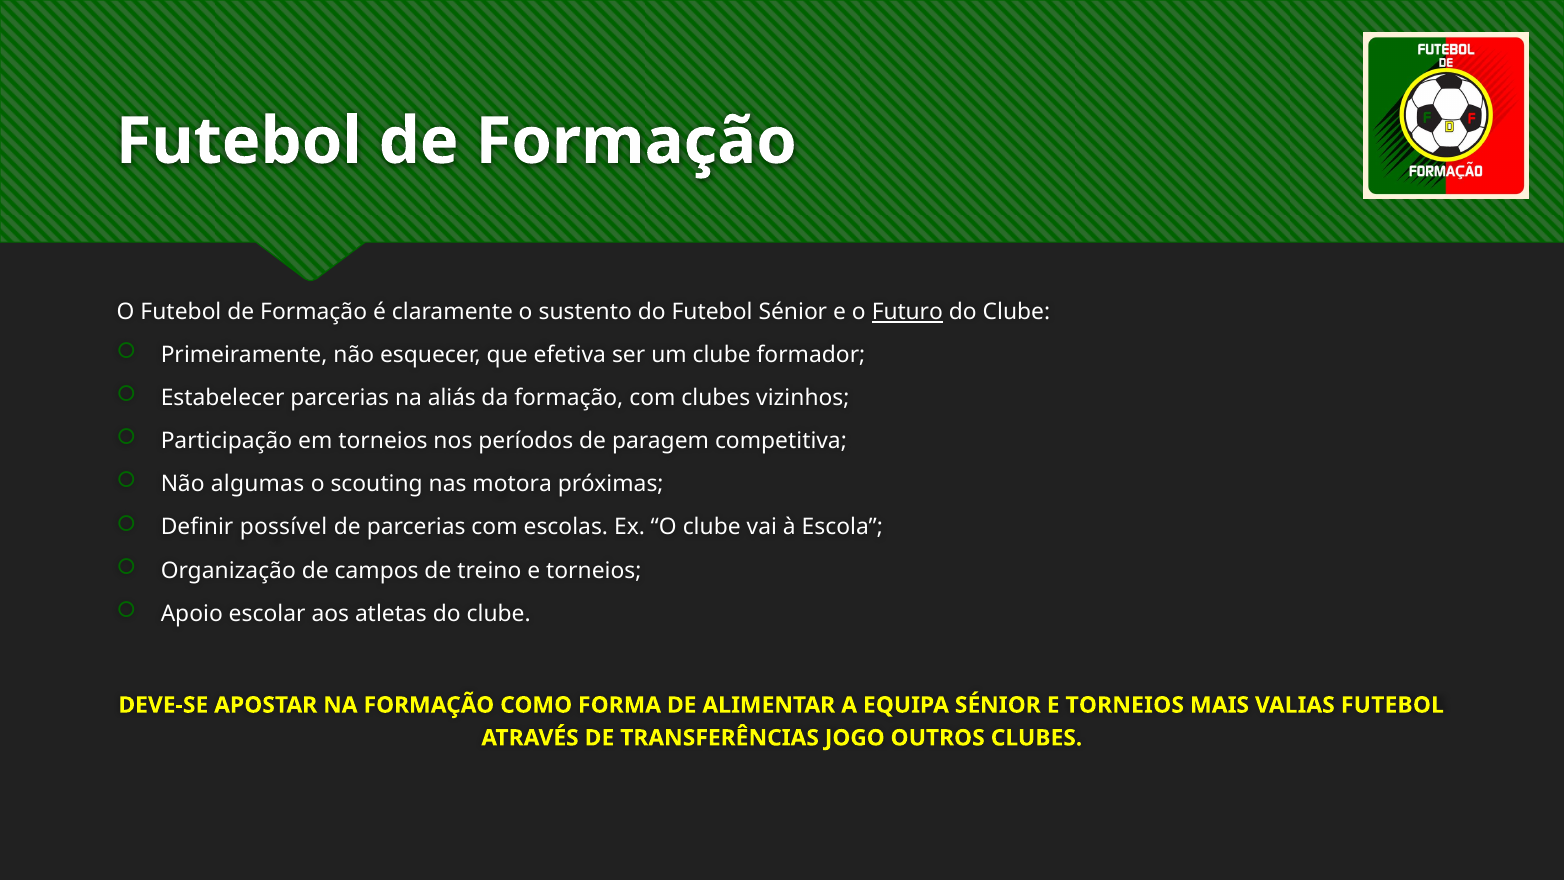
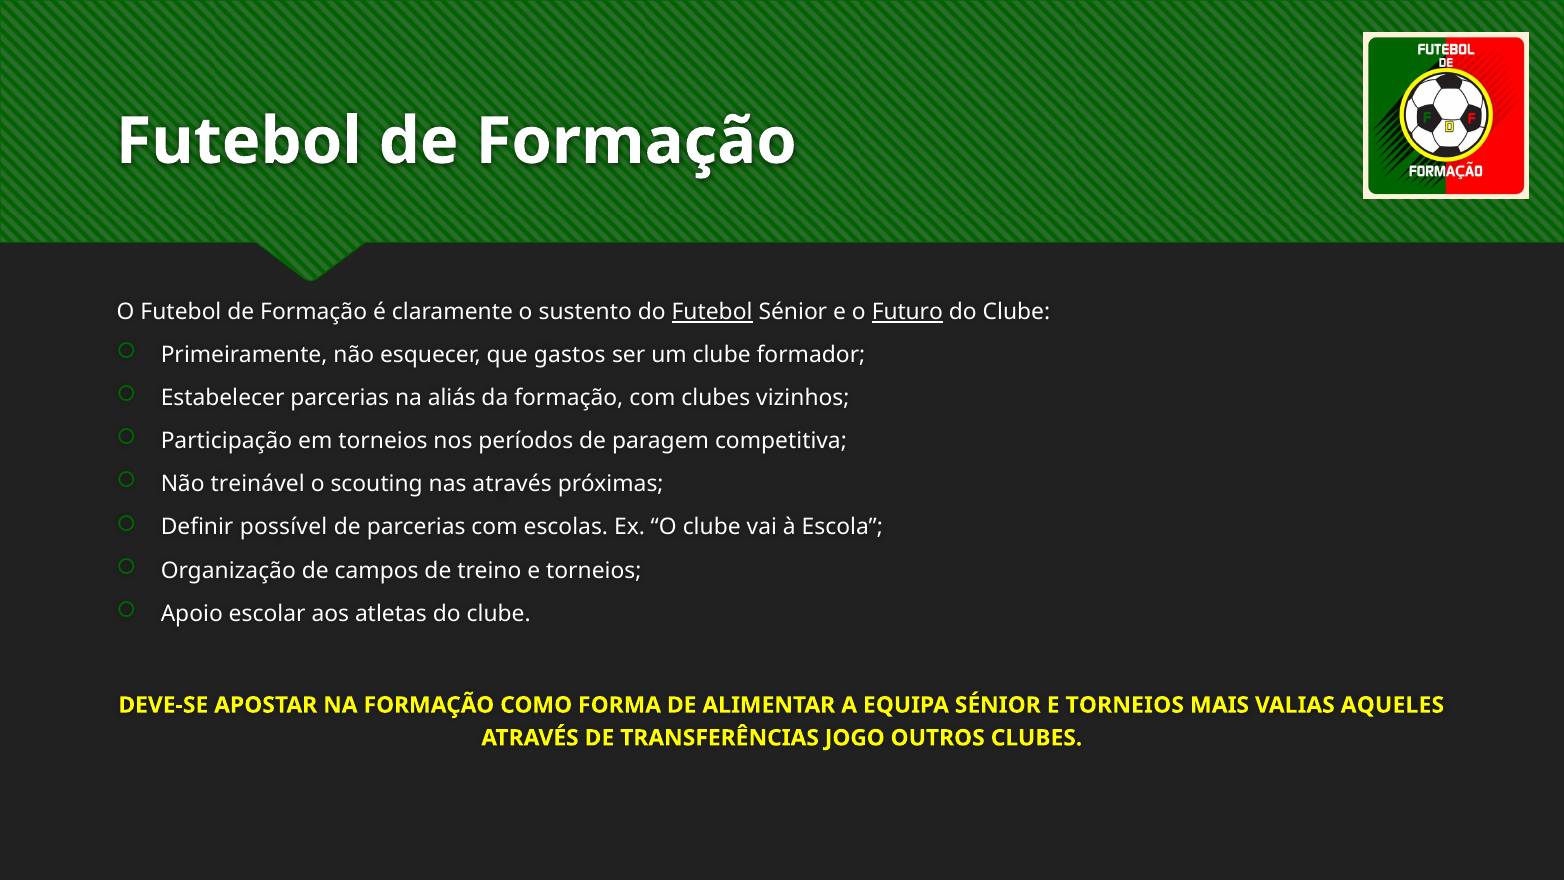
Futebol at (712, 312) underline: none -> present
efetiva: efetiva -> gastos
algumas: algumas -> treinável
nas motora: motora -> através
VALIAS FUTEBOL: FUTEBOL -> AQUELES
